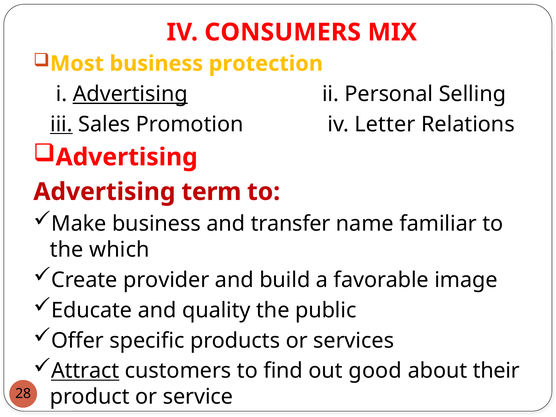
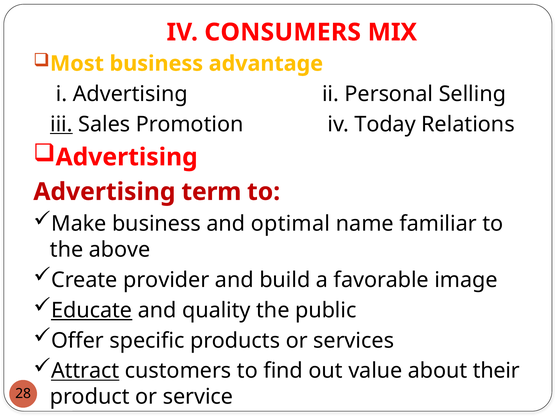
protection: protection -> advantage
Advertising at (130, 94) underline: present -> none
Letter: Letter -> Today
transfer: transfer -> optimal
which: which -> above
Educate underline: none -> present
good: good -> value
